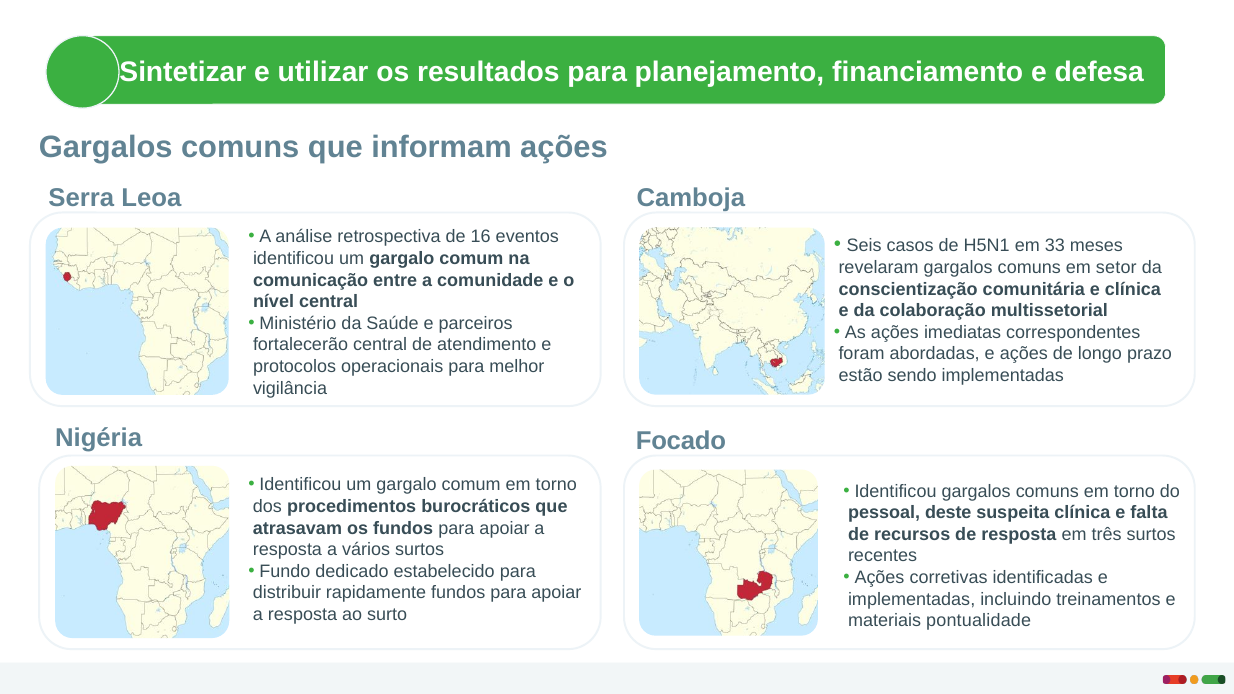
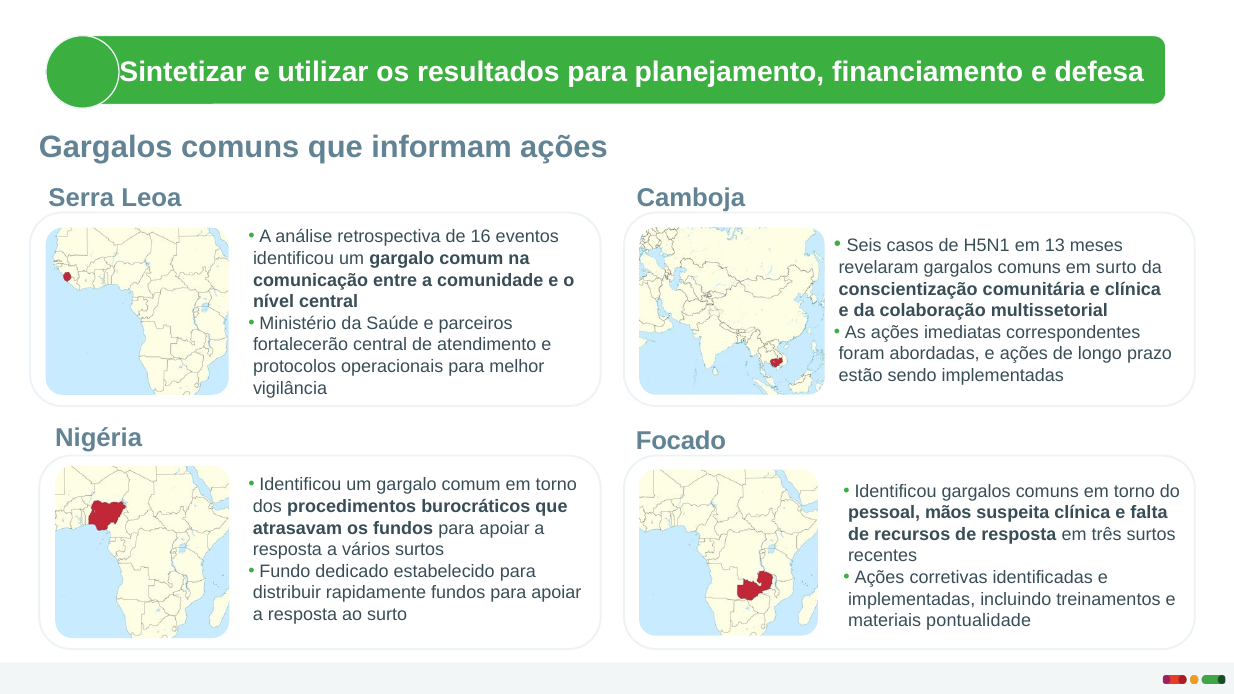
33: 33 -> 13
em setor: setor -> surto
deste: deste -> mãos
